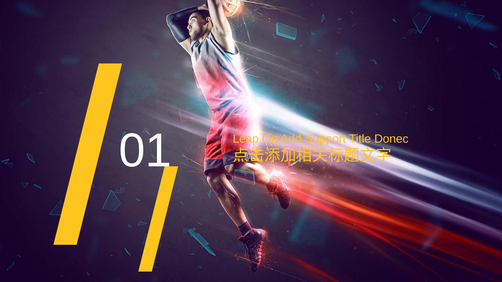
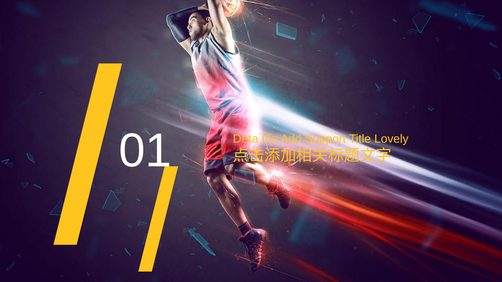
Leap: Leap -> Deta
Donec: Donec -> Lovely
